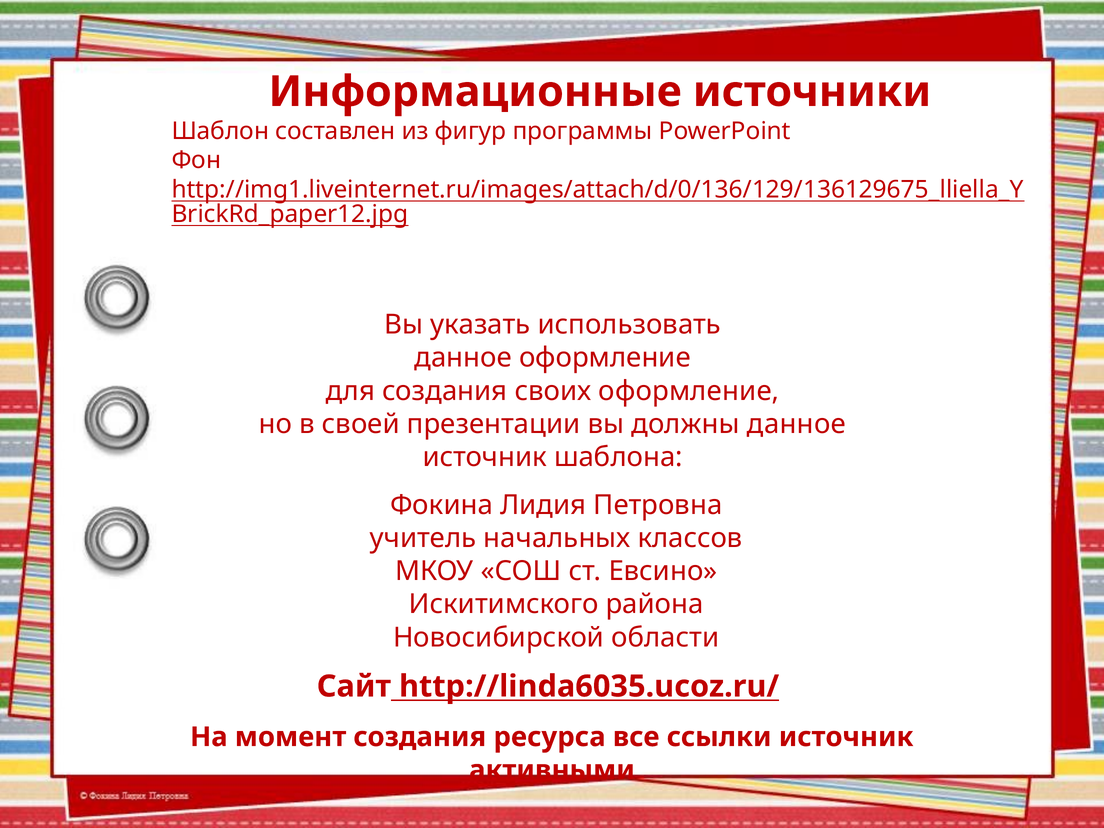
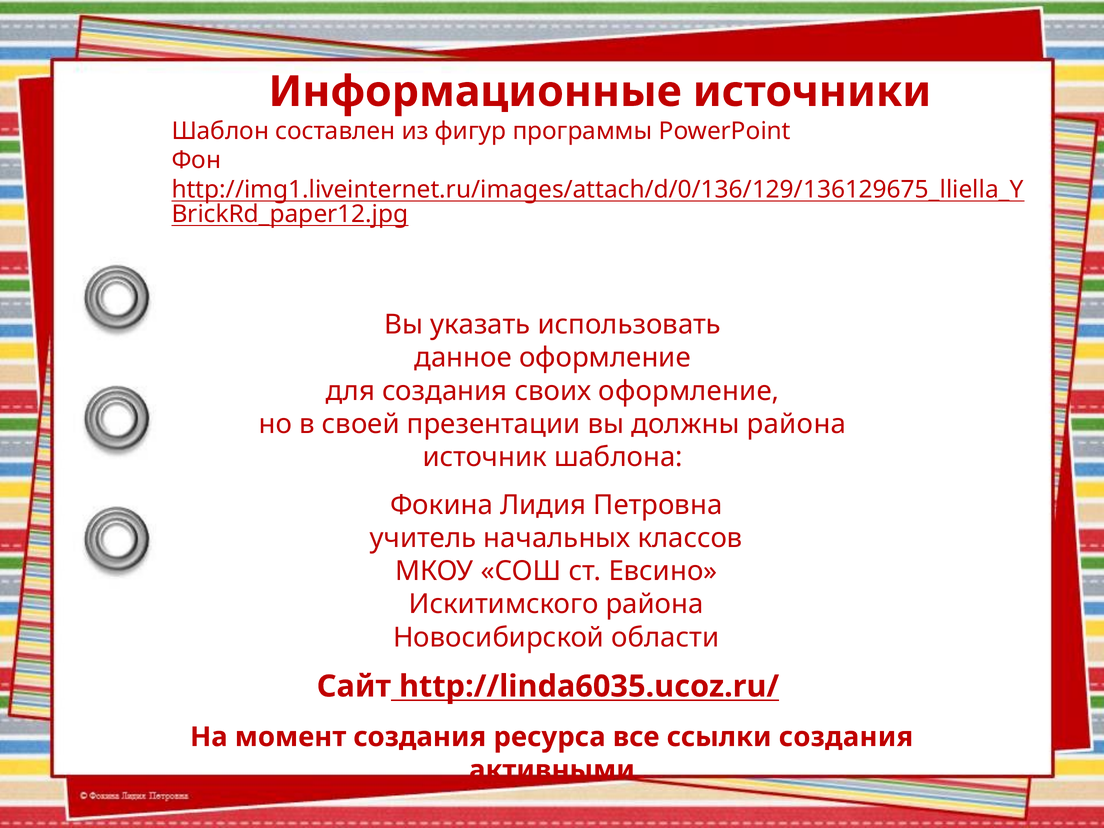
должны данное: данное -> района
ссылки источник: источник -> создания
